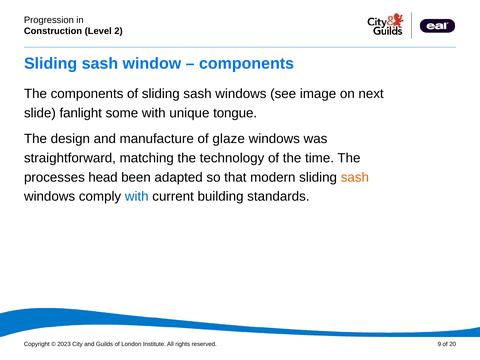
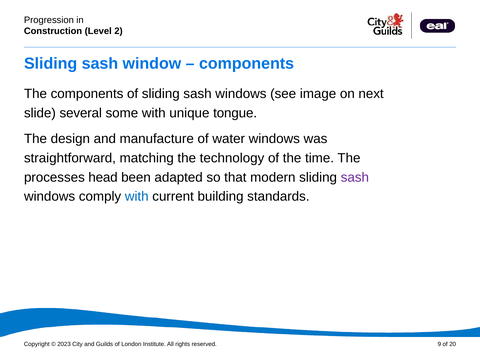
fanlight: fanlight -> several
glaze: glaze -> water
sash at (355, 177) colour: orange -> purple
